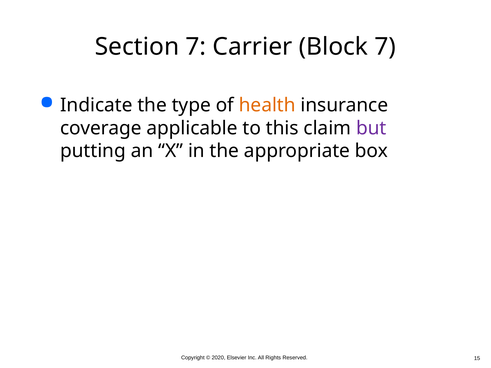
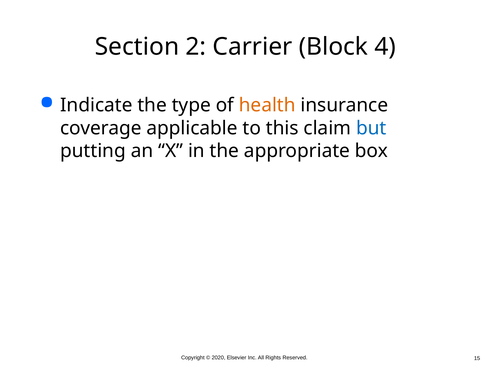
Section 7: 7 -> 2
Block 7: 7 -> 4
but colour: purple -> blue
